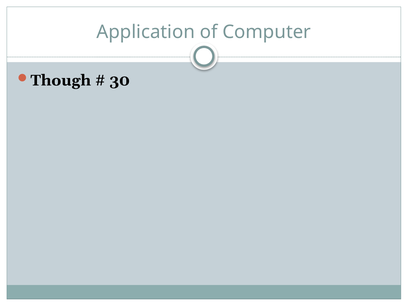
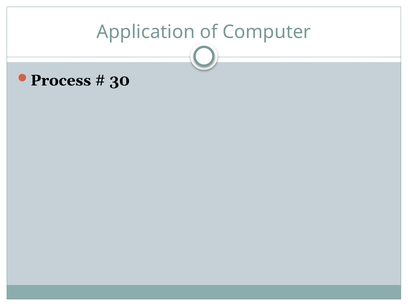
Though: Though -> Process
